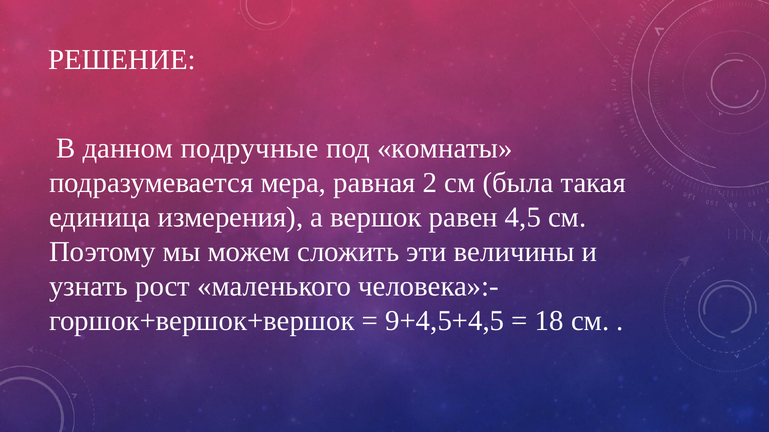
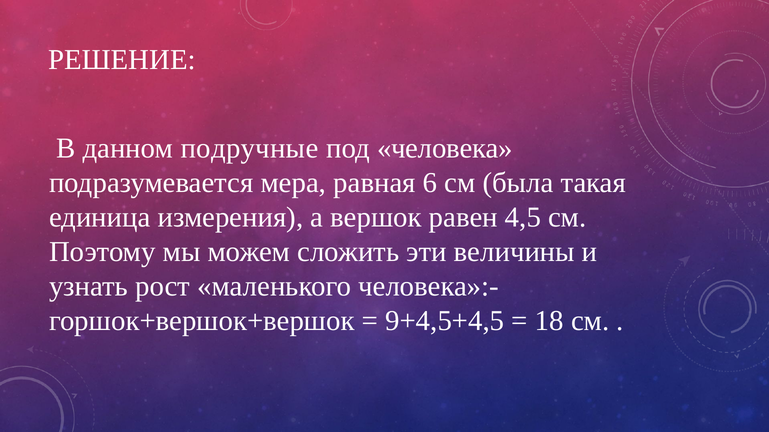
комнаты: комнаты -> человека
2: 2 -> 6
